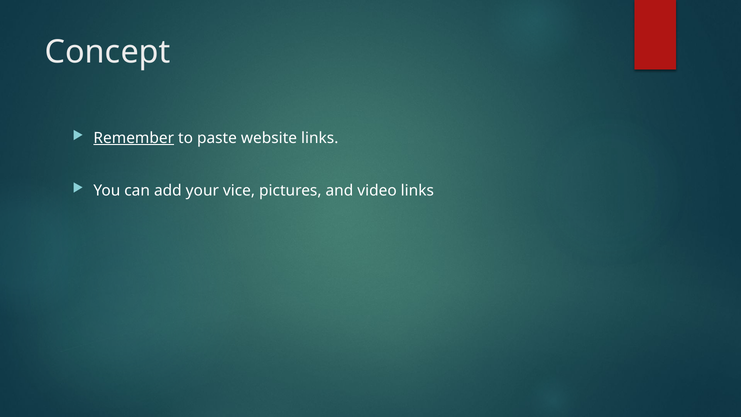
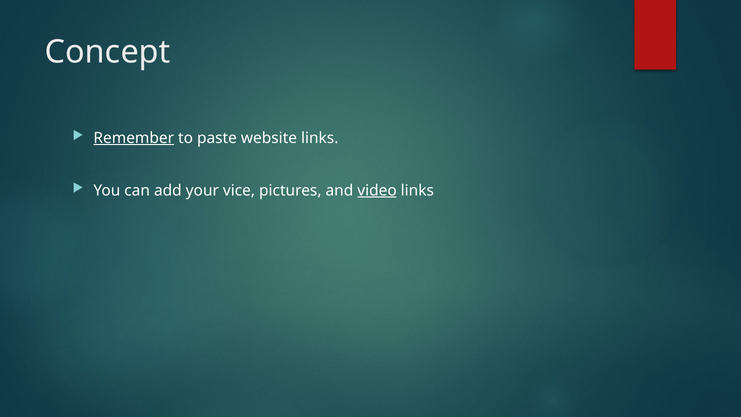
video underline: none -> present
